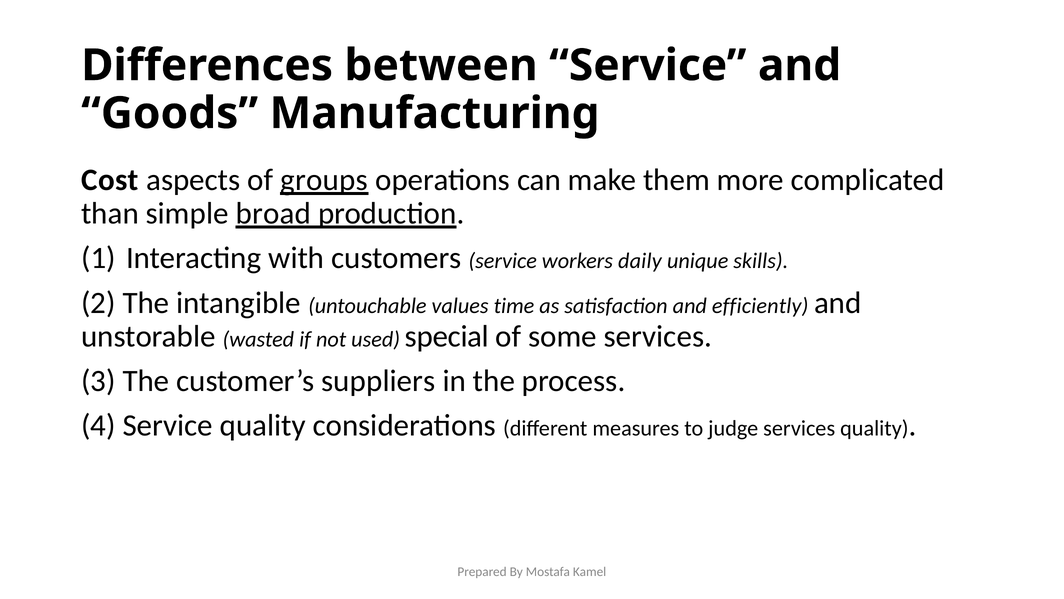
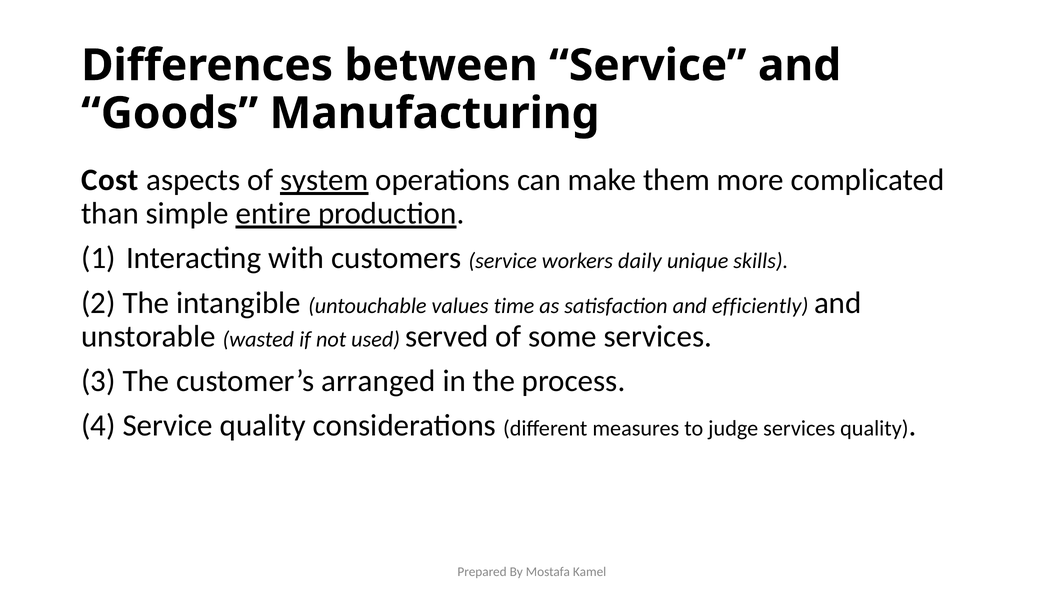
groups: groups -> system
broad: broad -> entire
special: special -> served
suppliers: suppliers -> arranged
